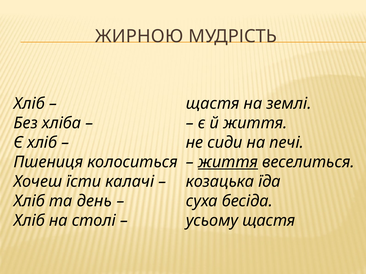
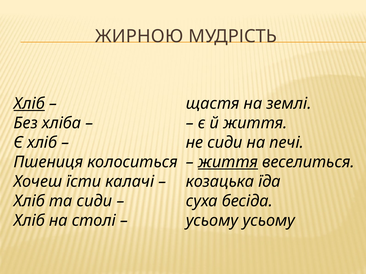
Хліб at (29, 104) underline: none -> present
та день: день -> сиди
усьому щастя: щастя -> усьому
